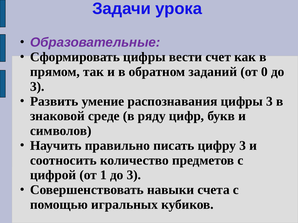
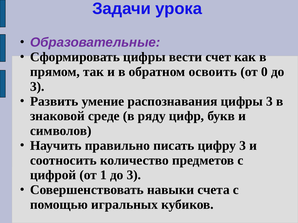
заданий: заданий -> освоить
